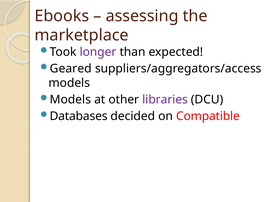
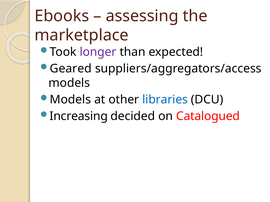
libraries colour: purple -> blue
Databases: Databases -> Increasing
Compatible: Compatible -> Catalogued
